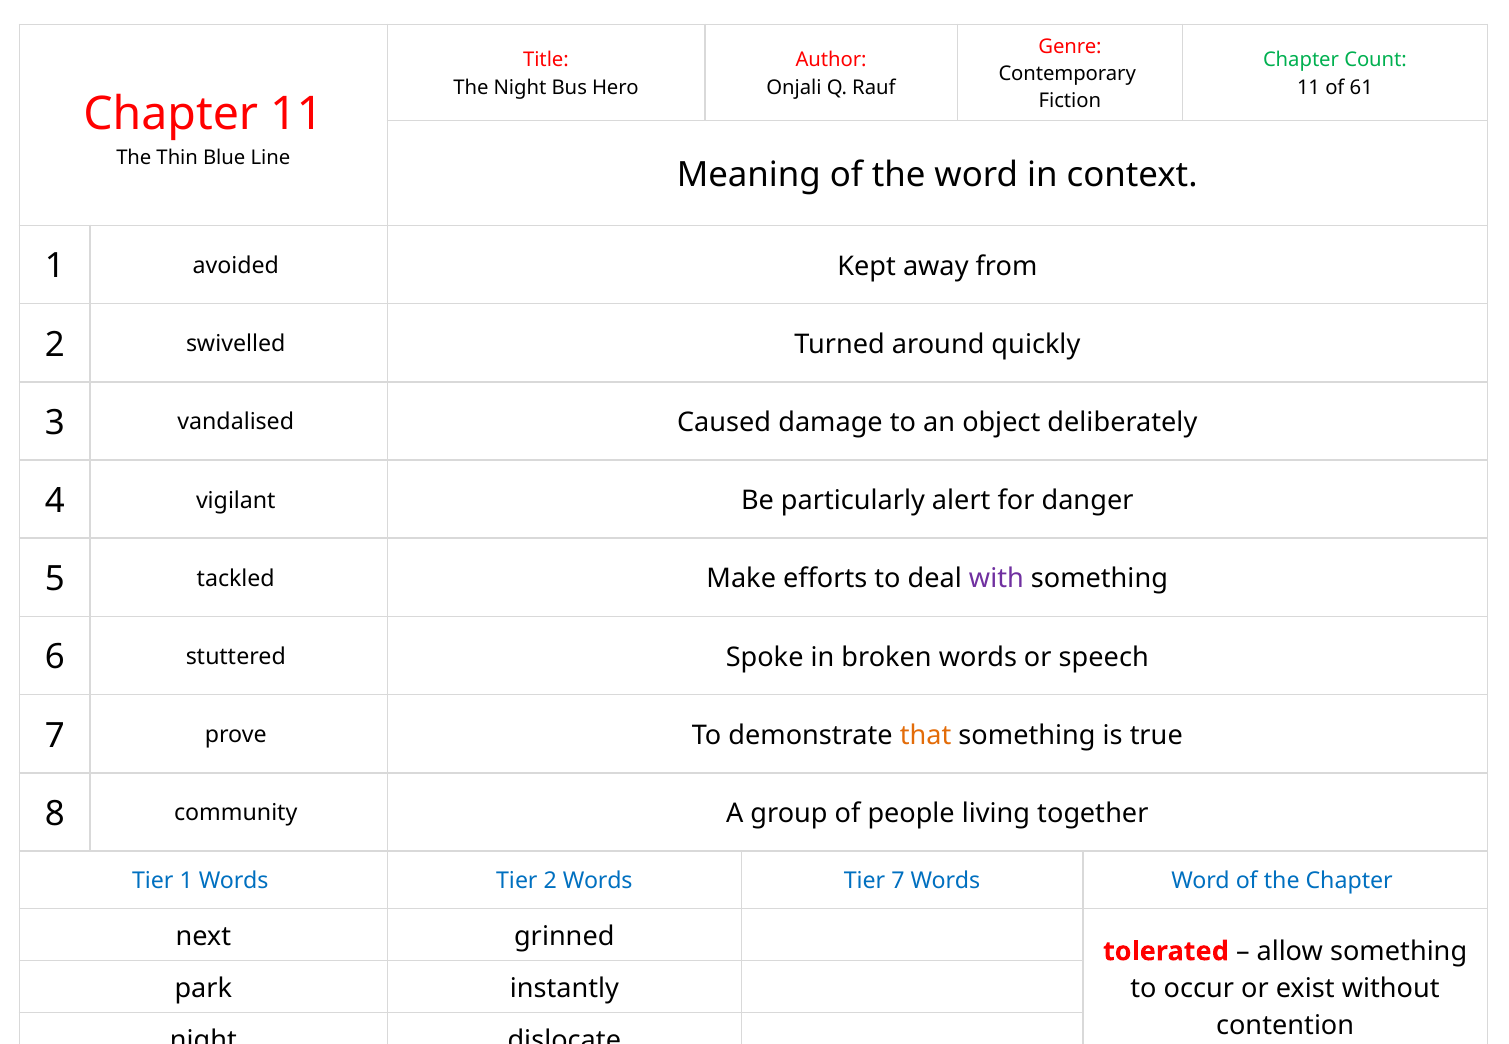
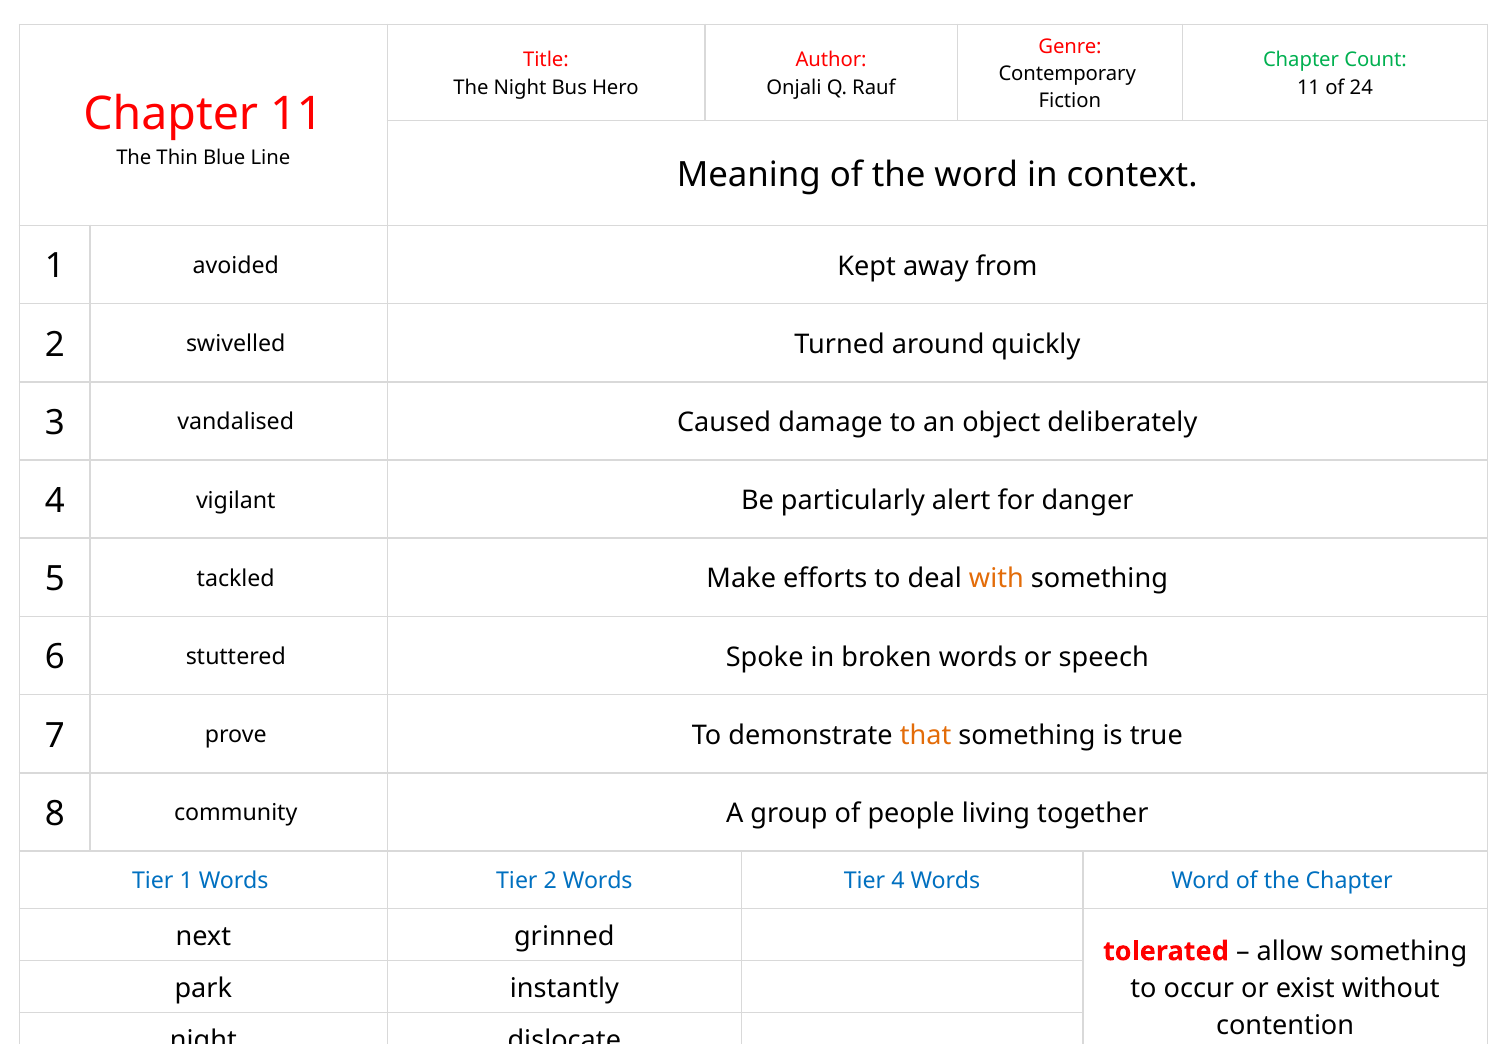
61: 61 -> 24
with colour: purple -> orange
Tier 7: 7 -> 4
